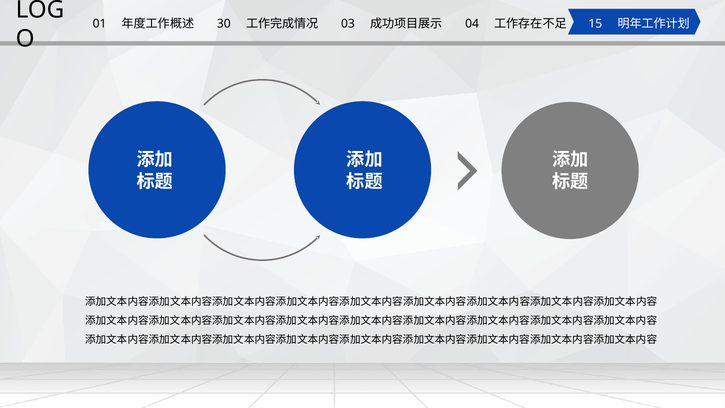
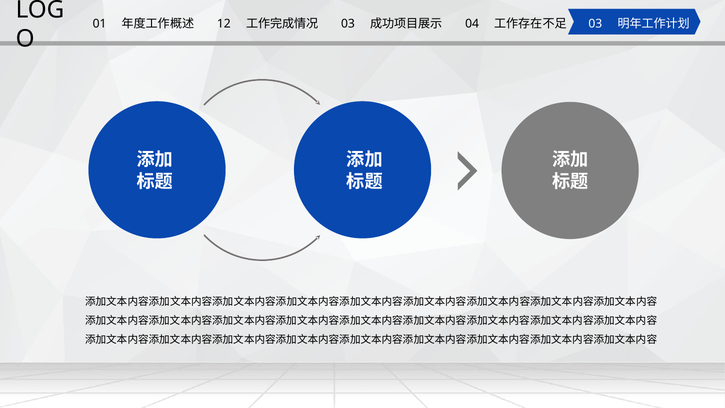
30: 30 -> 12
15 at (595, 24): 15 -> 03
